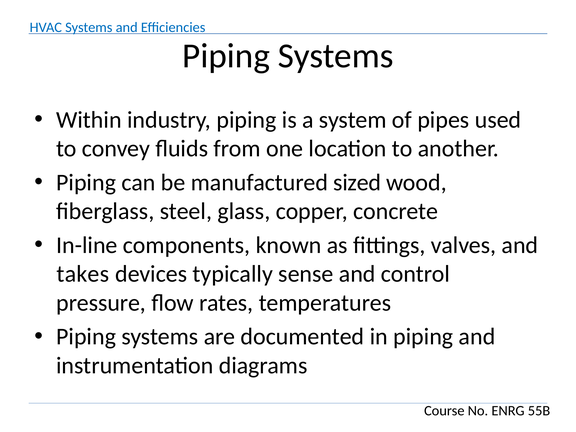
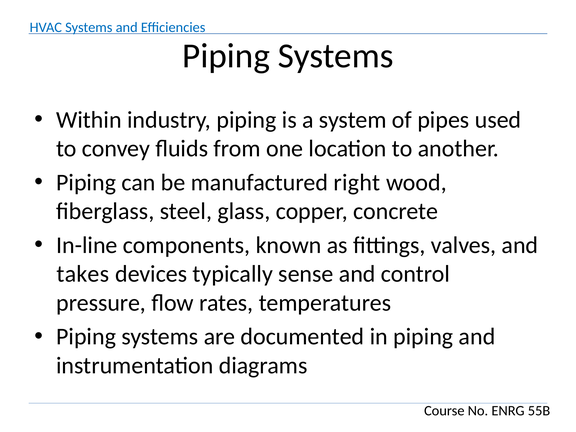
sized: sized -> right
